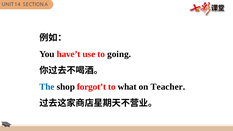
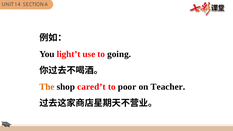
have’t: have’t -> light’t
The colour: blue -> orange
forgot’t: forgot’t -> cared’t
what: what -> poor
